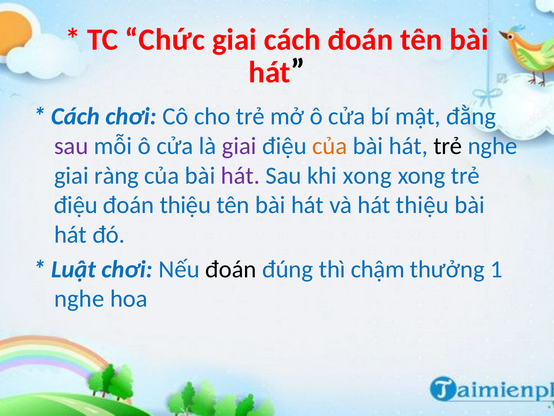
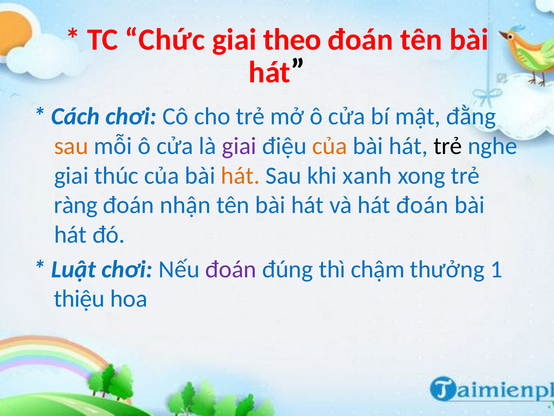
giai cách: cách -> theo
sau at (71, 146) colour: purple -> orange
ràng: ràng -> thúc
hát at (240, 175) colour: purple -> orange
khi xong: xong -> xanh
điệu at (76, 205): điệu -> ràng
đoán thiệu: thiệu -> nhận
hát thiệu: thiệu -> đoán
đoán at (231, 269) colour: black -> purple
nghe at (79, 298): nghe -> thiệu
